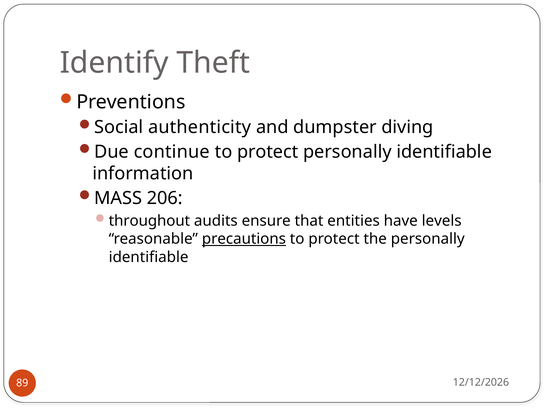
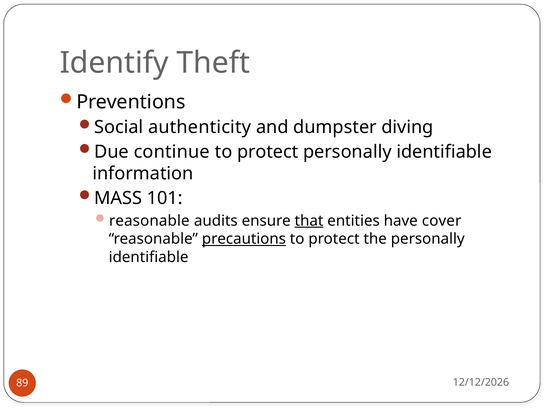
206: 206 -> 101
throughout at (149, 221): throughout -> reasonable
that underline: none -> present
levels: levels -> cover
